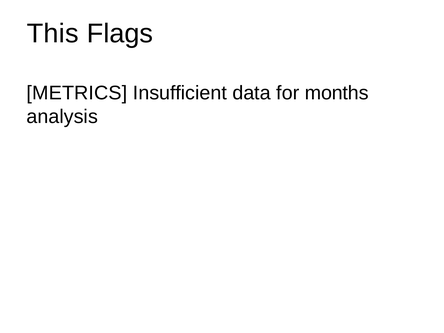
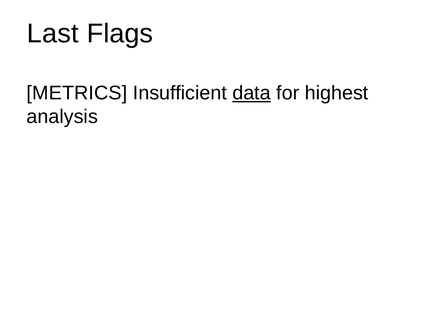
This: This -> Last
data underline: none -> present
months: months -> highest
